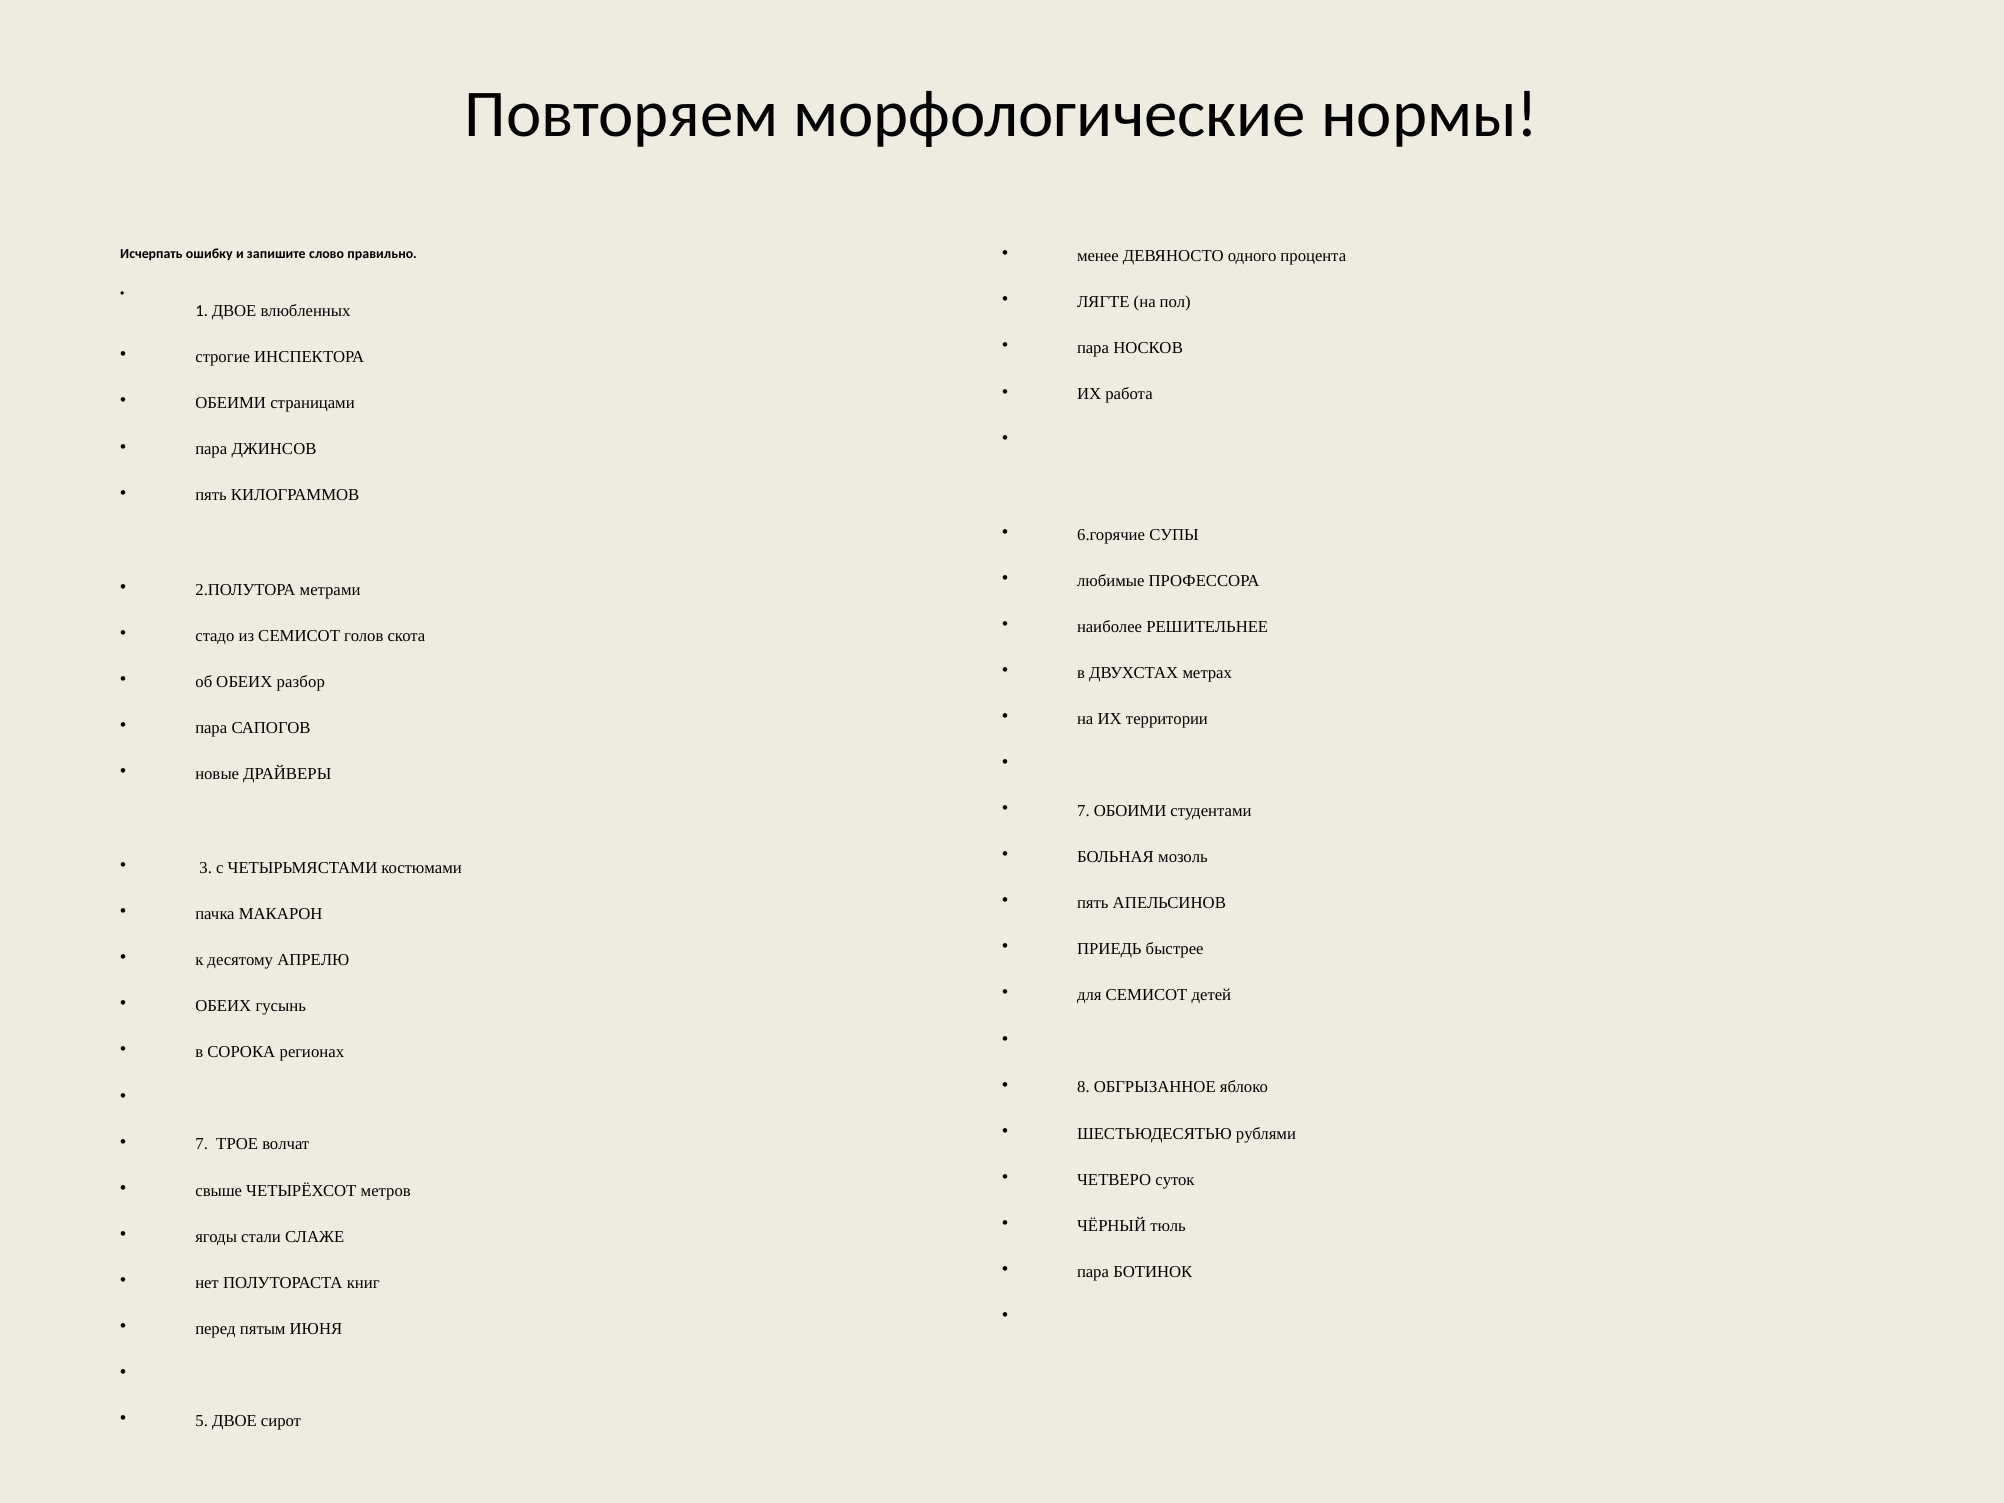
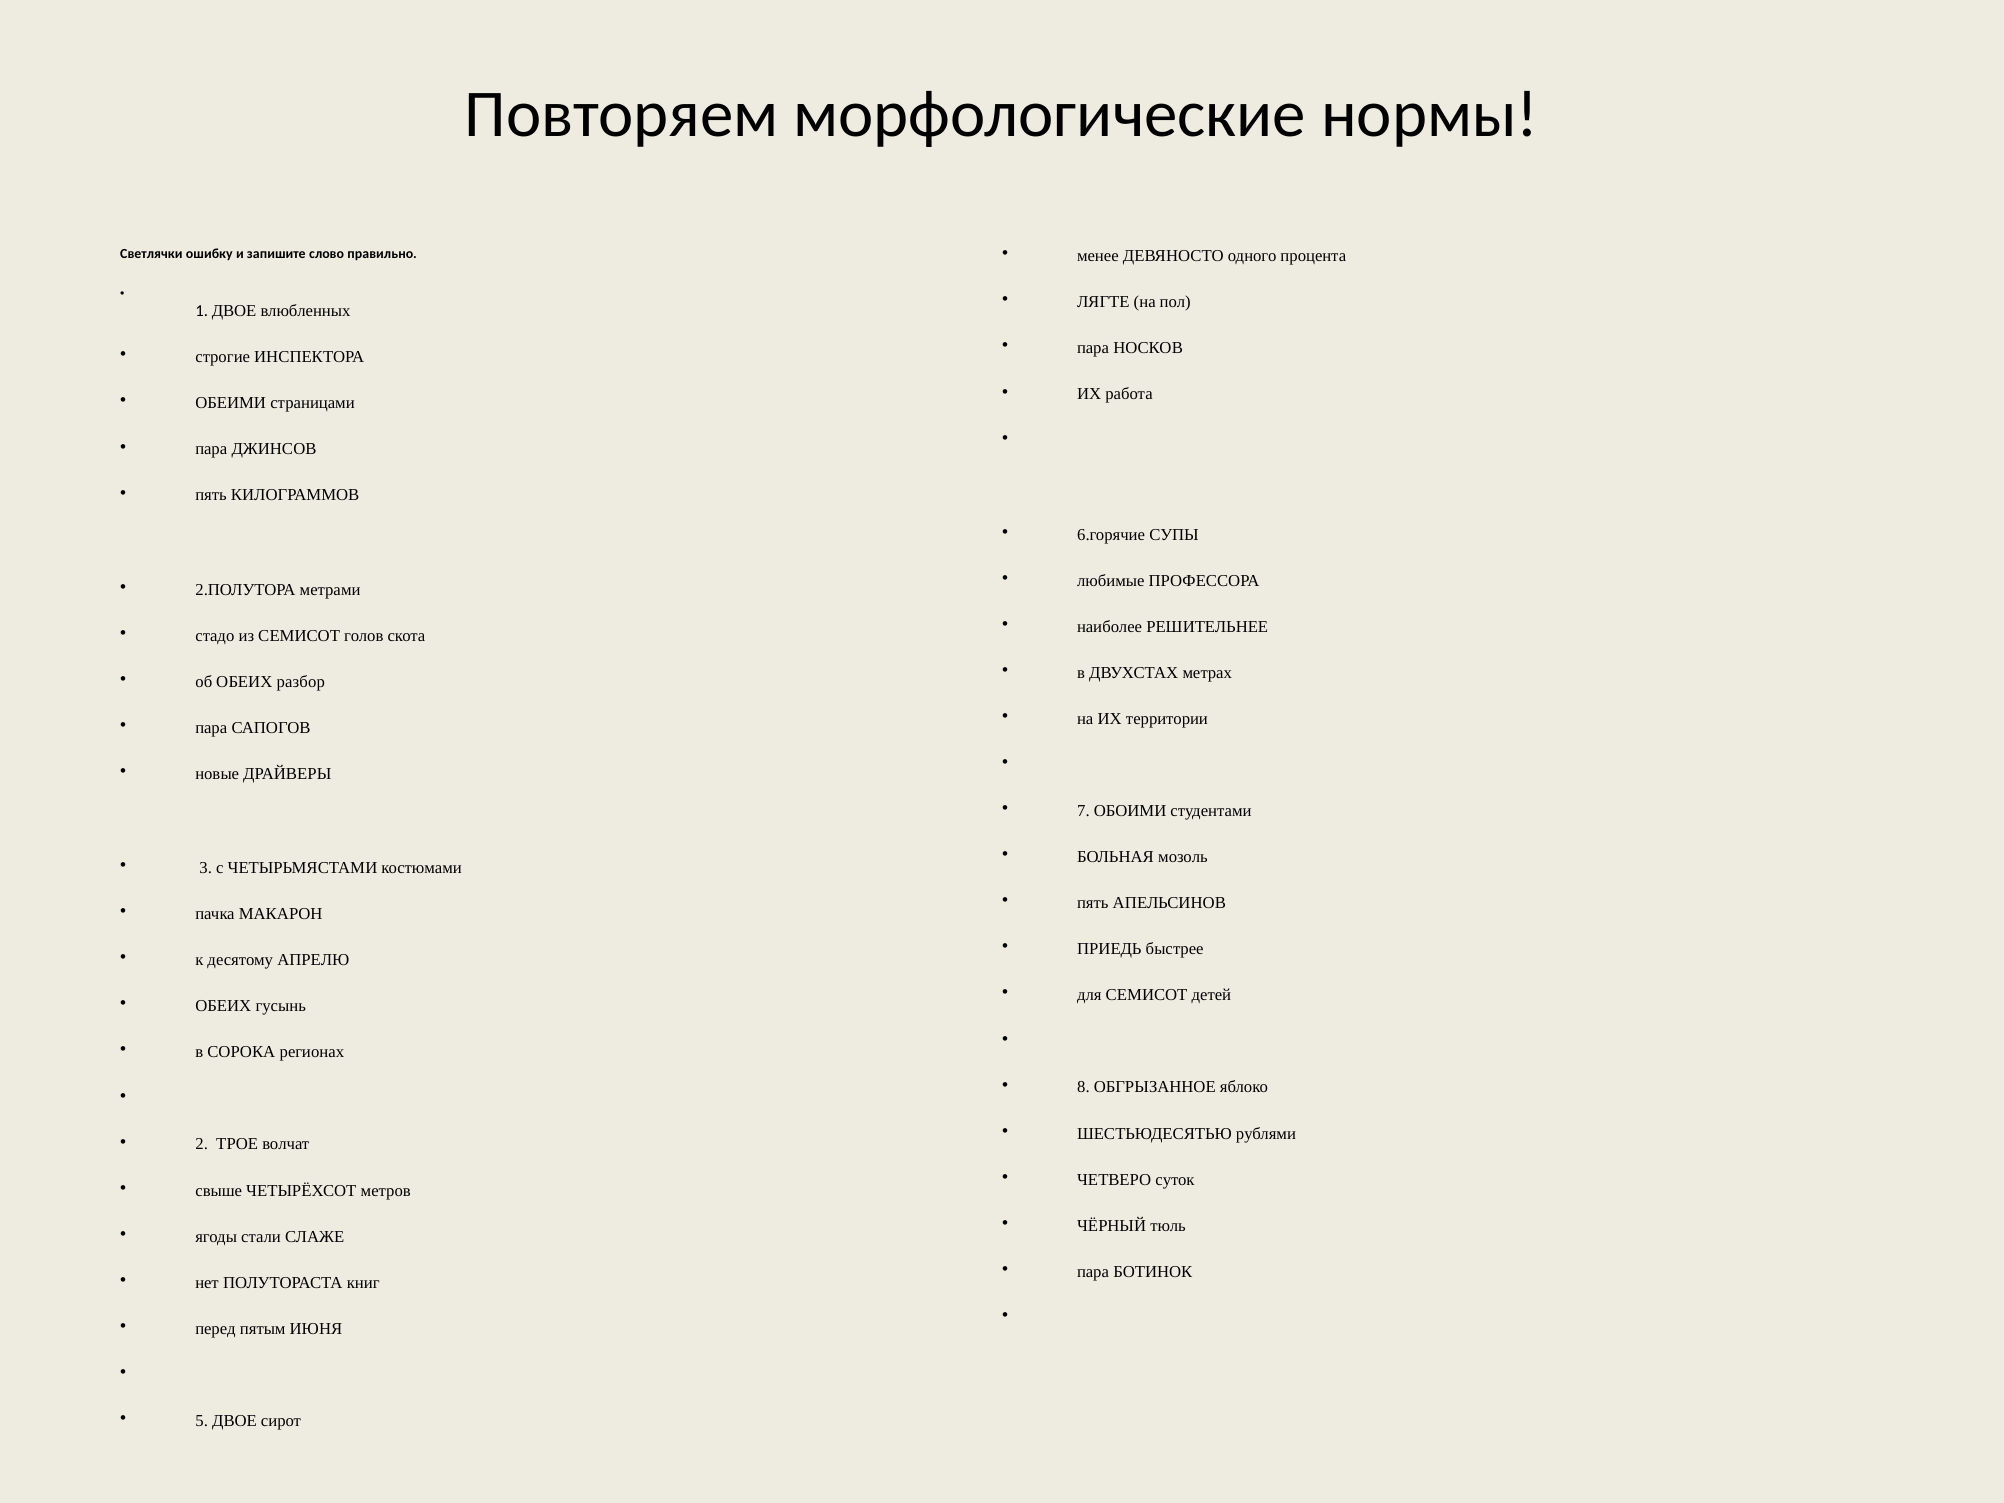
Исчерпать: Исчерпать -> Светлячки
7 at (202, 1144): 7 -> 2
